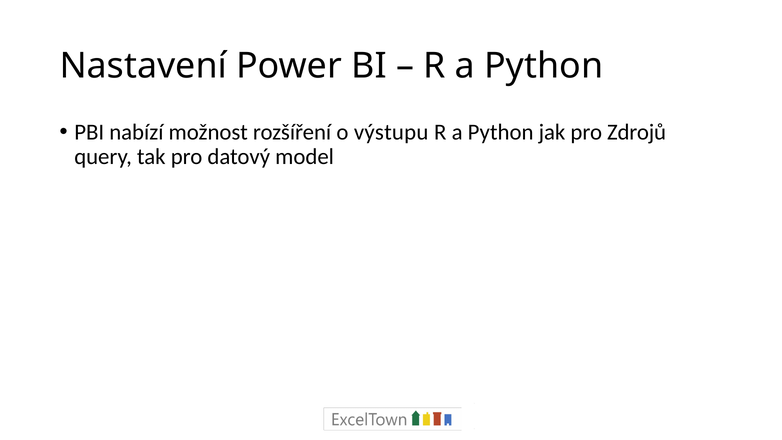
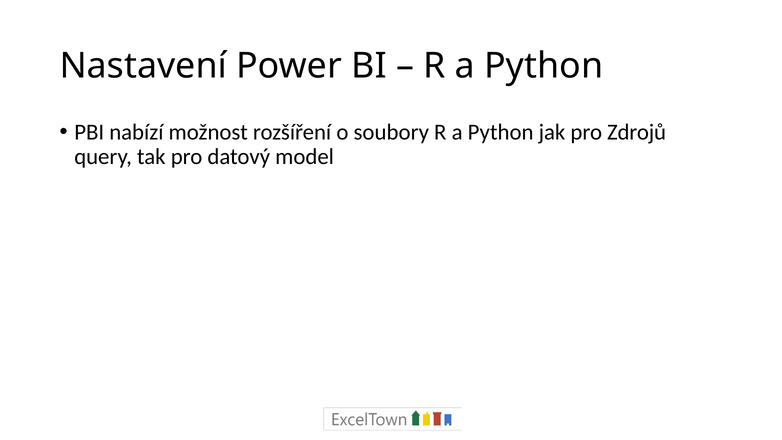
výstupu: výstupu -> soubory
